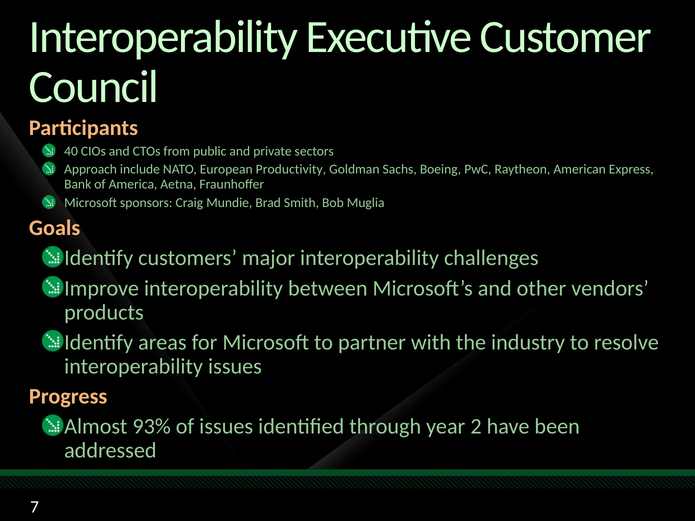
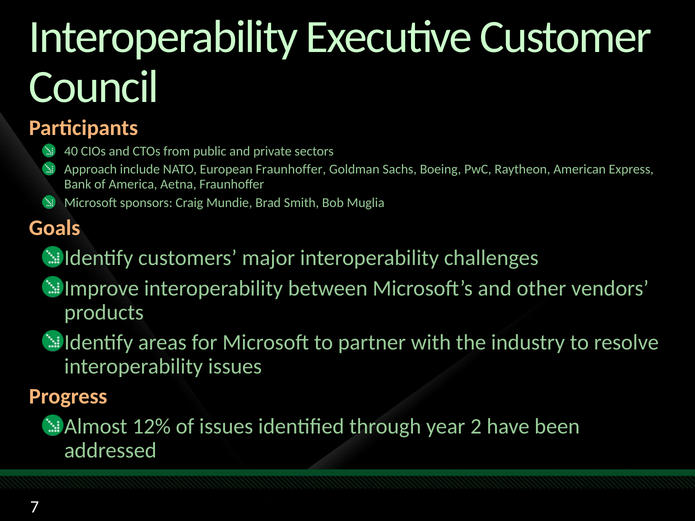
European Productivity: Productivity -> Fraunhoffer
93%: 93% -> 12%
